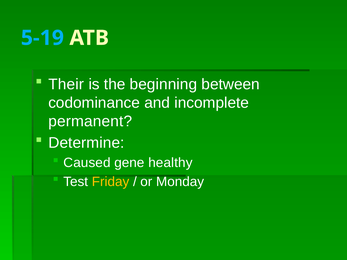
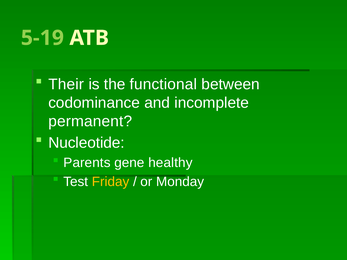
5-19 colour: light blue -> light green
beginning: beginning -> functional
Determine: Determine -> Nucleotide
Caused: Caused -> Parents
